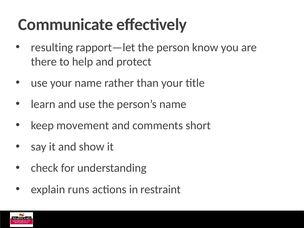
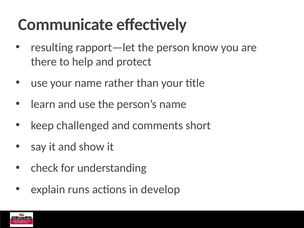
movement: movement -> challenged
restraint: restraint -> develop
